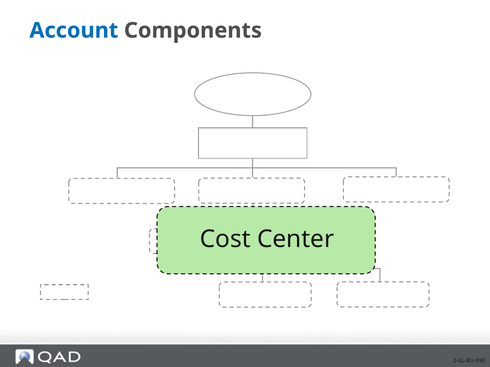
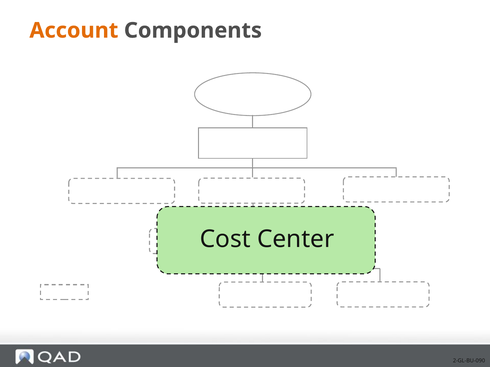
Account at (74, 31) colour: blue -> orange
